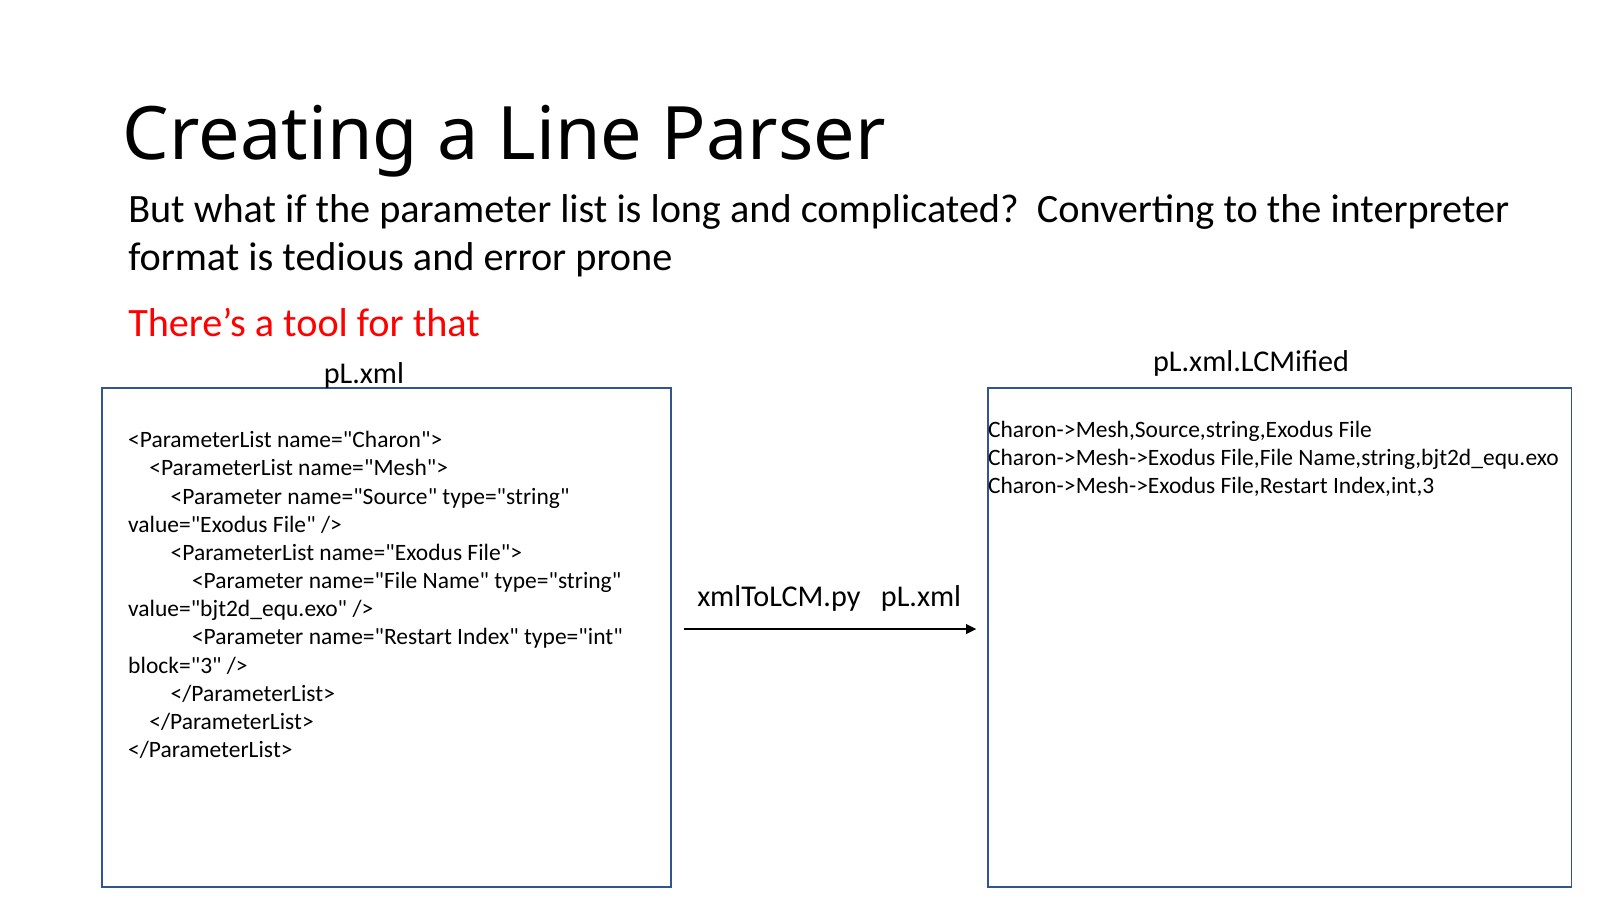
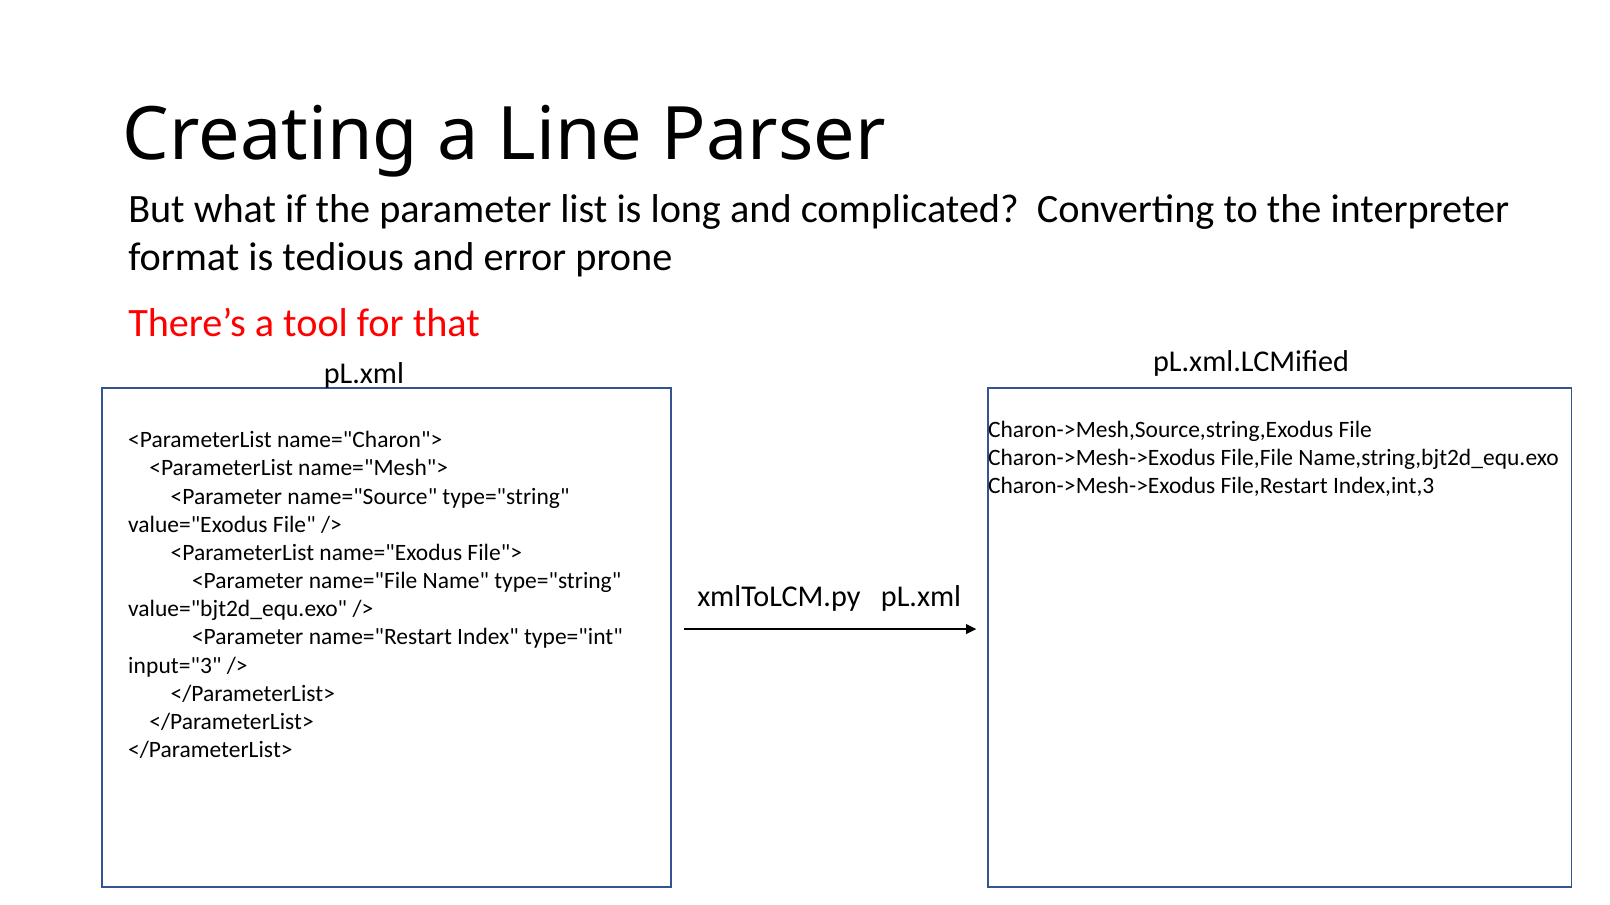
block="3: block="3 -> input="3
